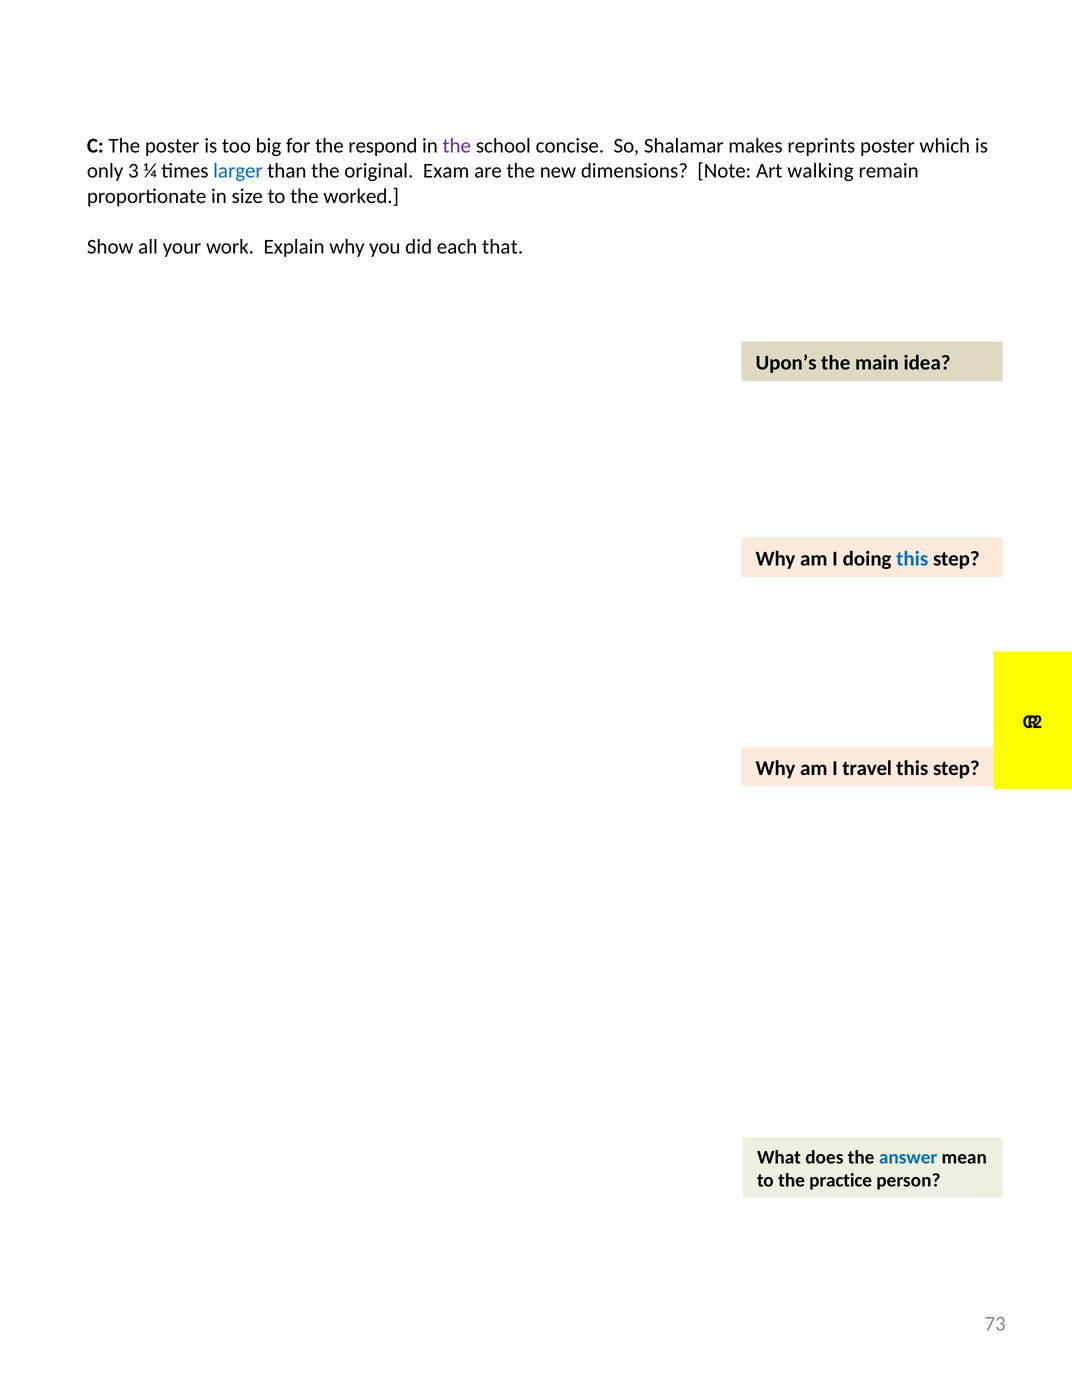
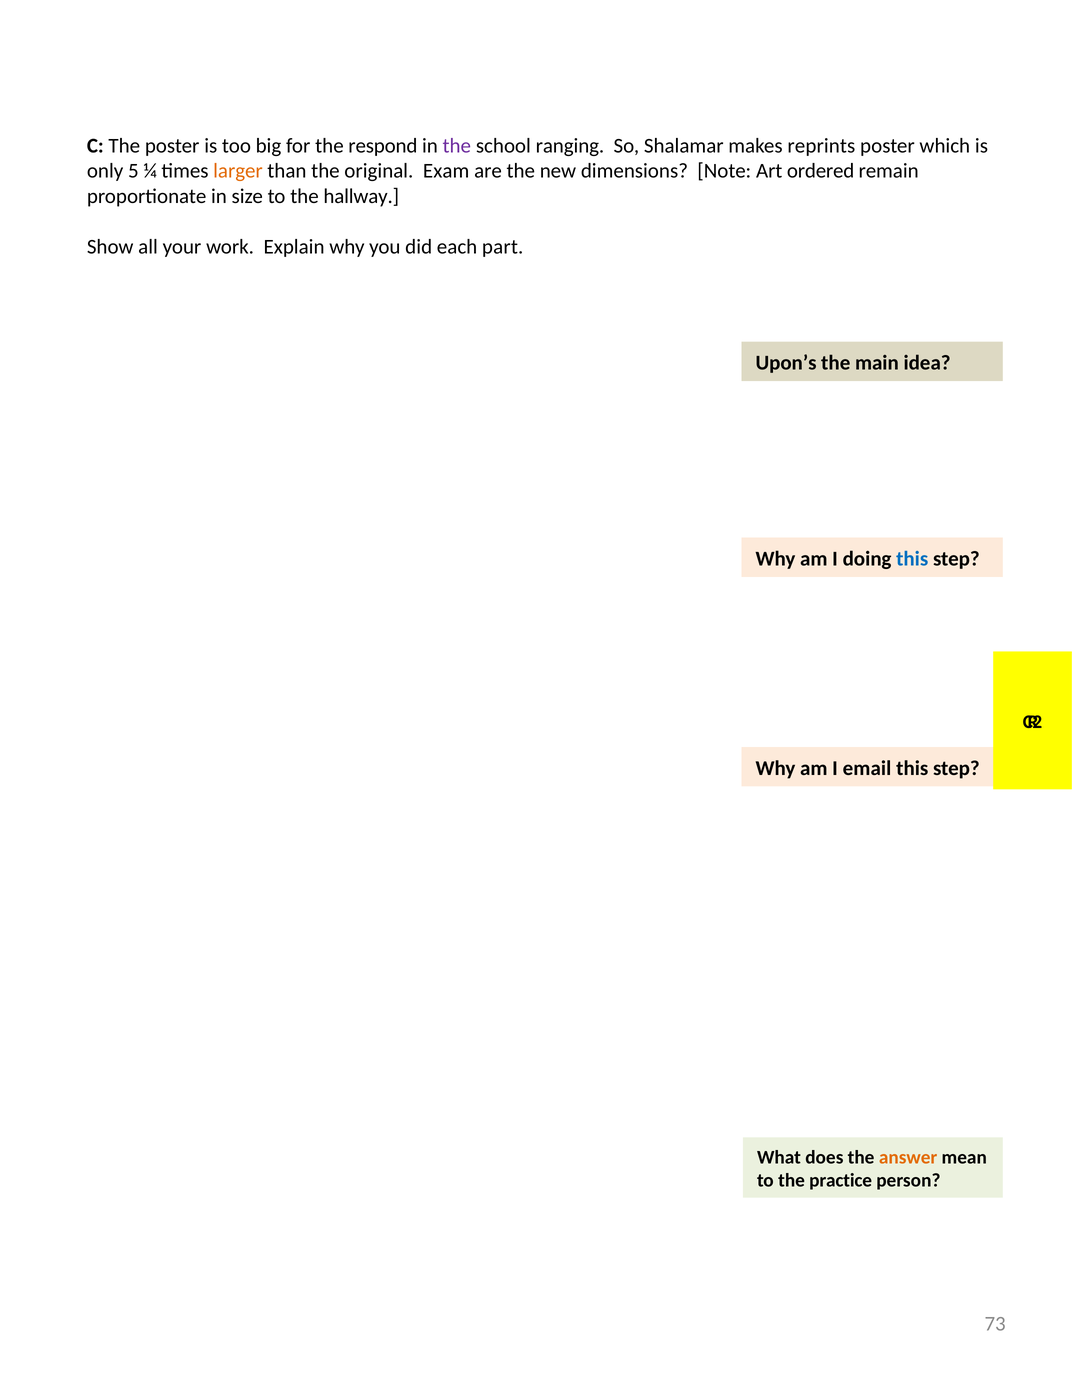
concise: concise -> ranging
3: 3 -> 5
larger colour: blue -> orange
walking: walking -> ordered
worked: worked -> hallway
that: that -> part
travel: travel -> email
answer colour: blue -> orange
